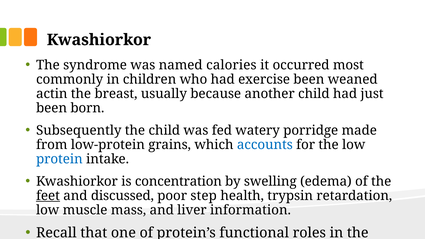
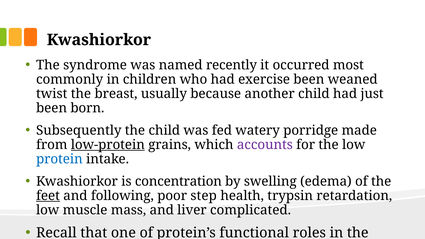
calories: calories -> recently
actin: actin -> twist
low-protein underline: none -> present
accounts colour: blue -> purple
discussed: discussed -> following
information: information -> complicated
